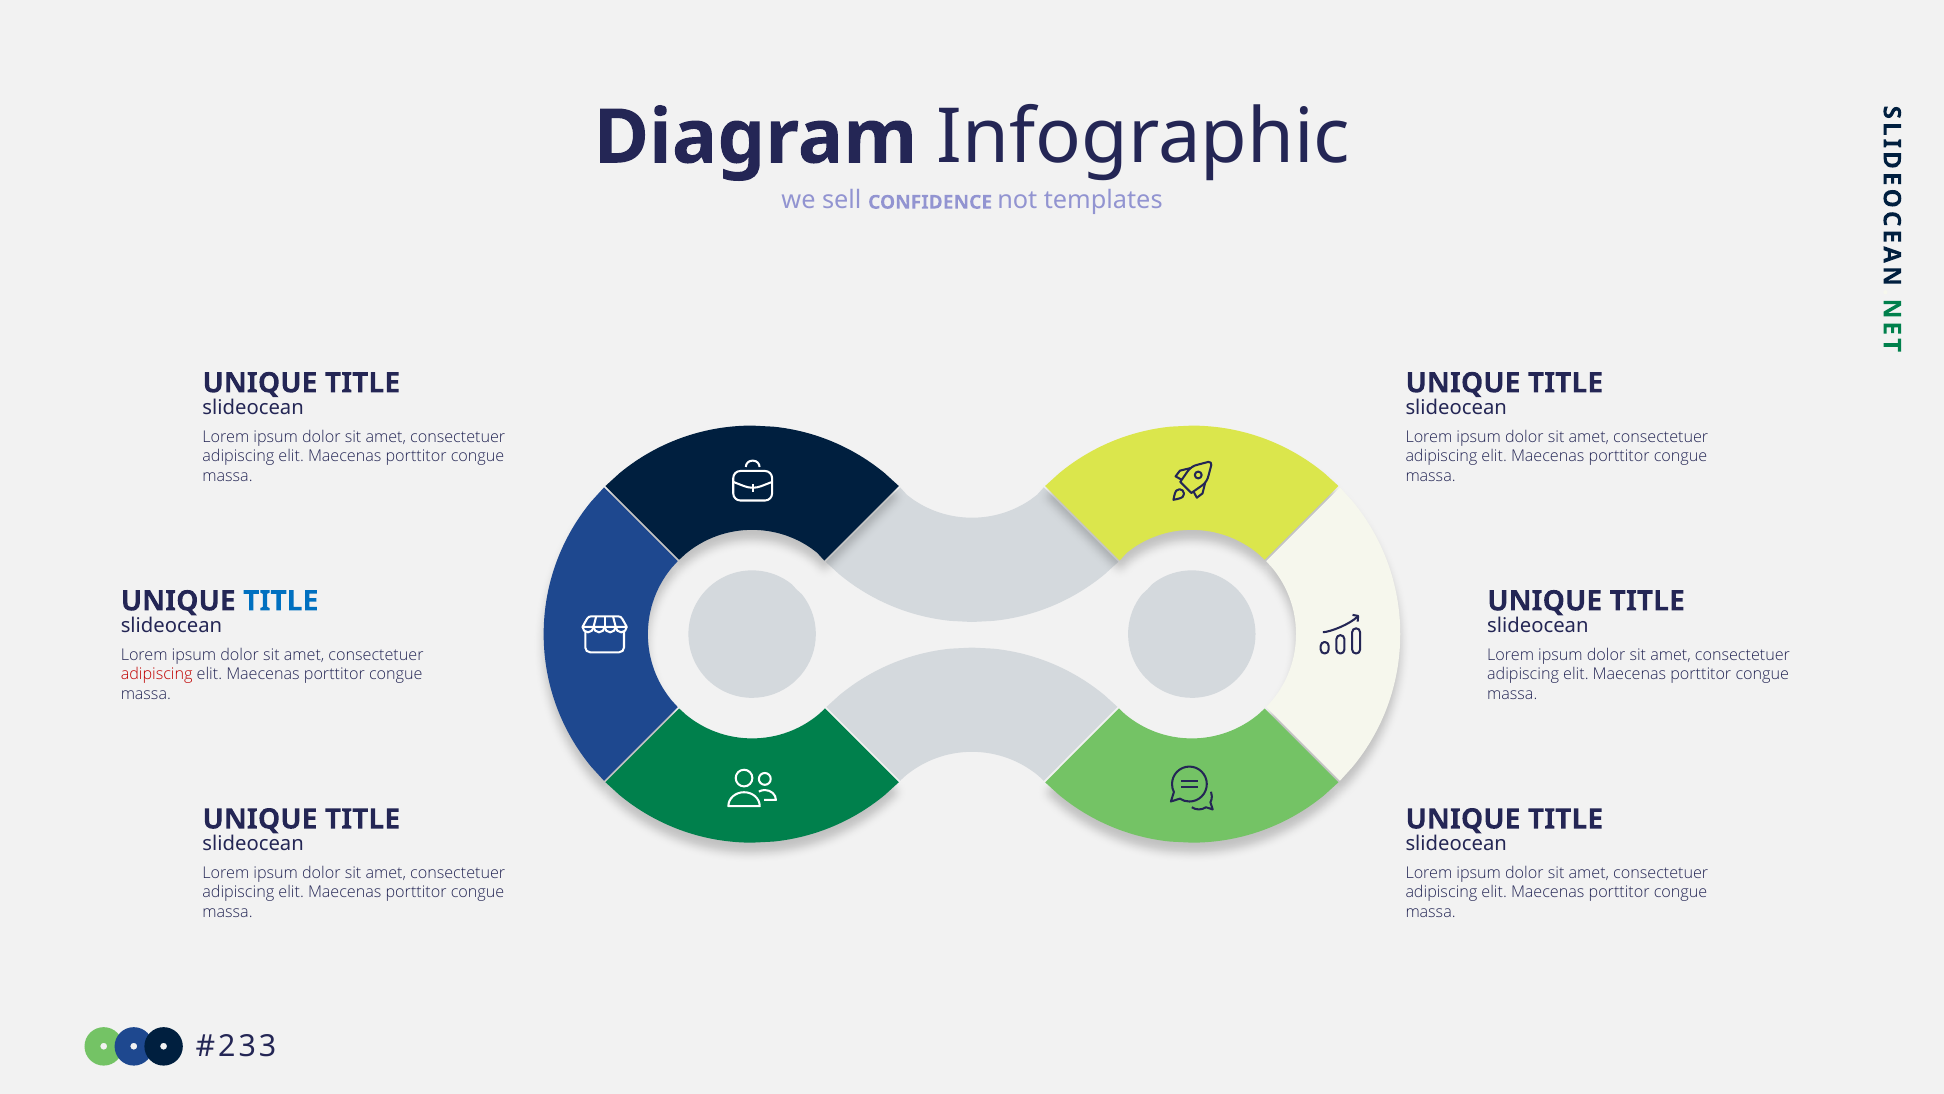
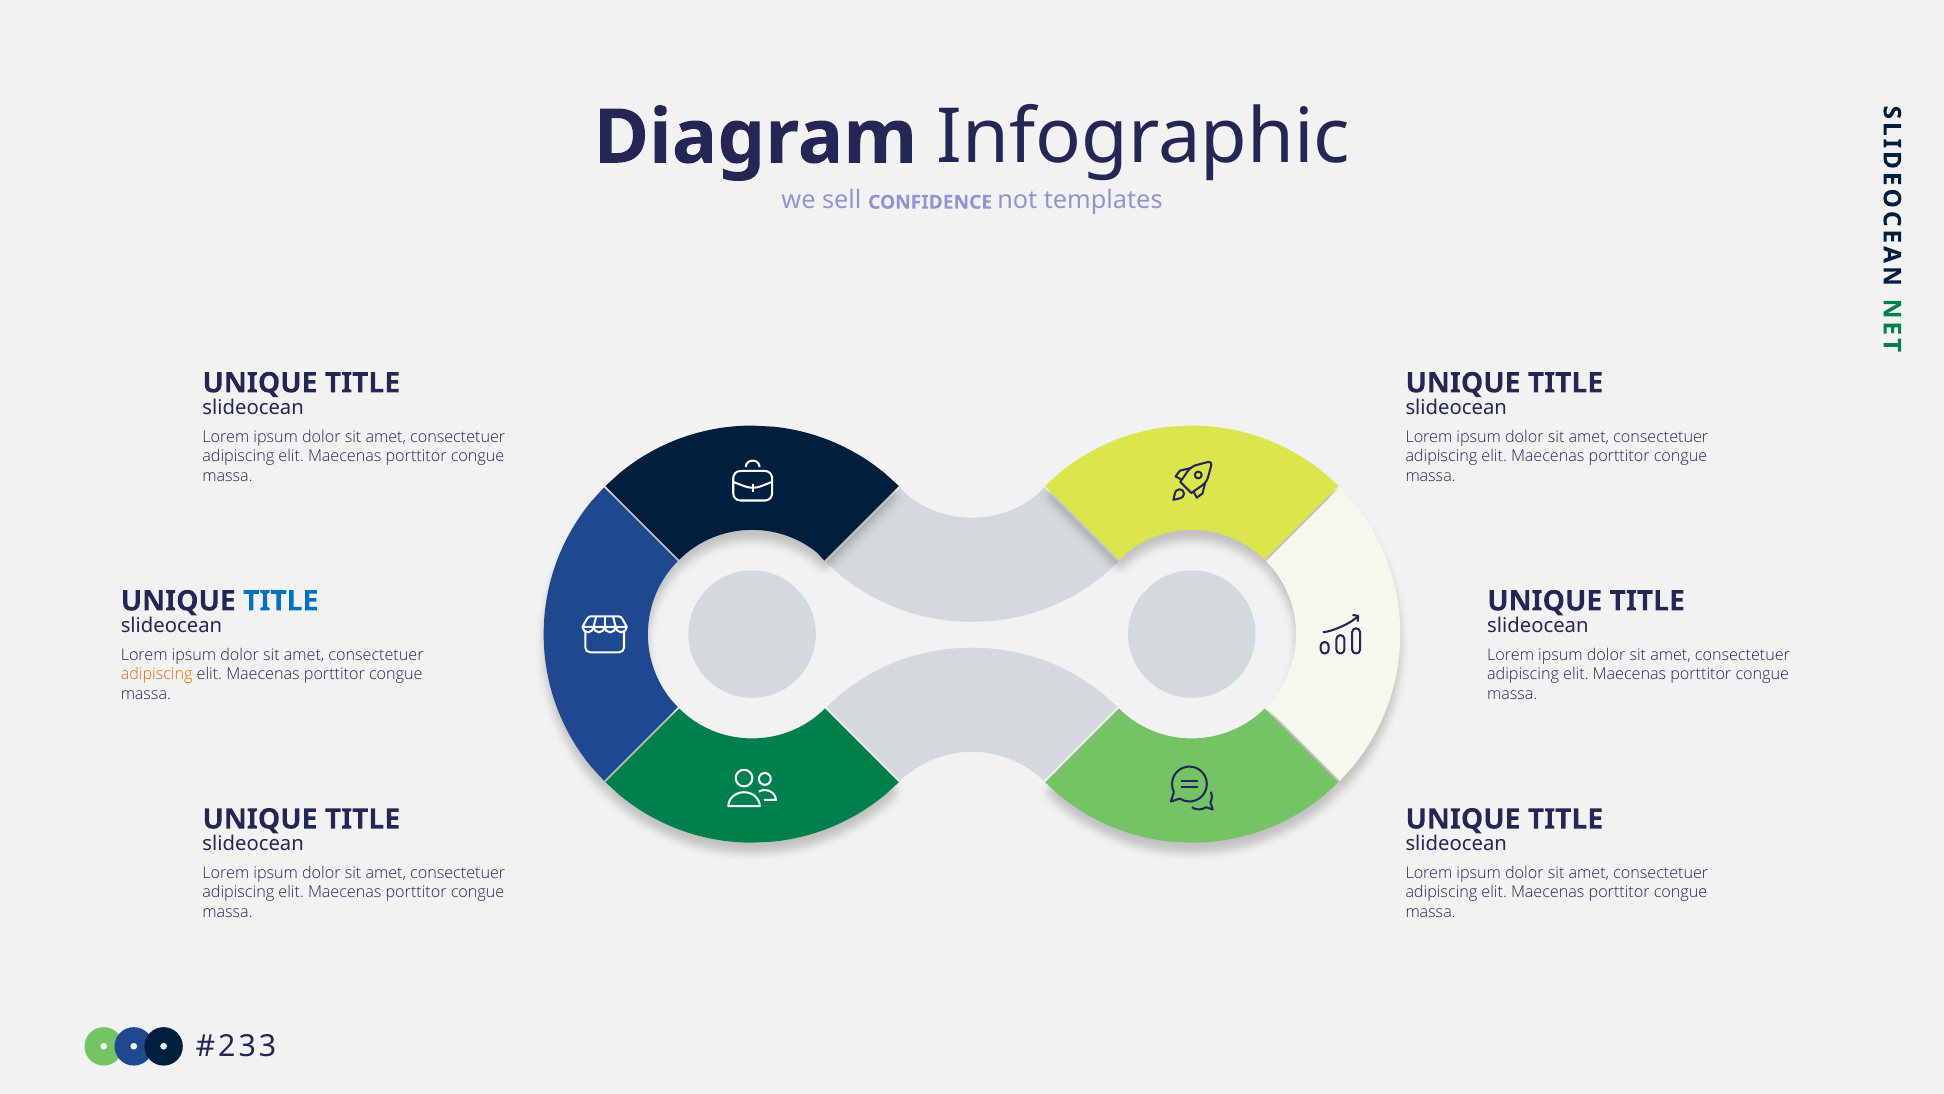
adipiscing at (157, 674) colour: red -> orange
